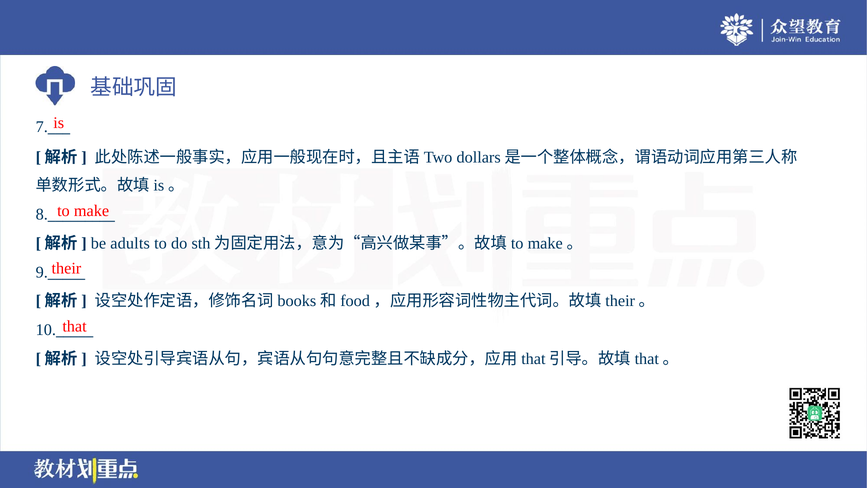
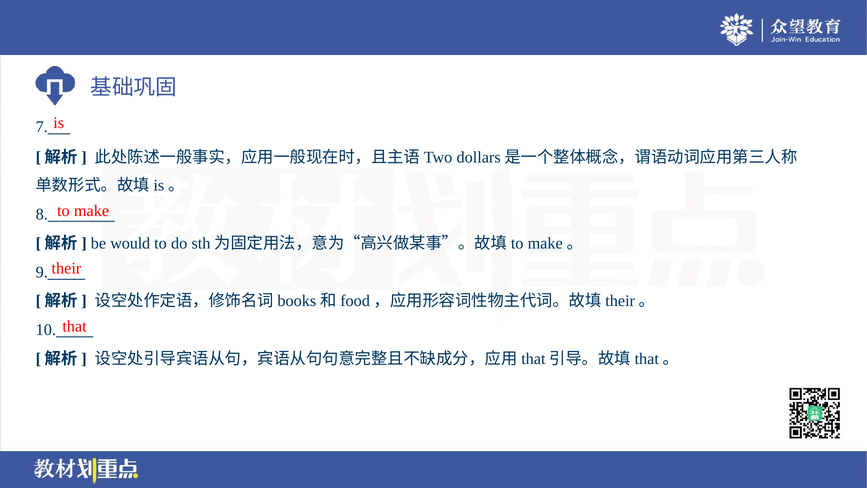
adults: adults -> would
